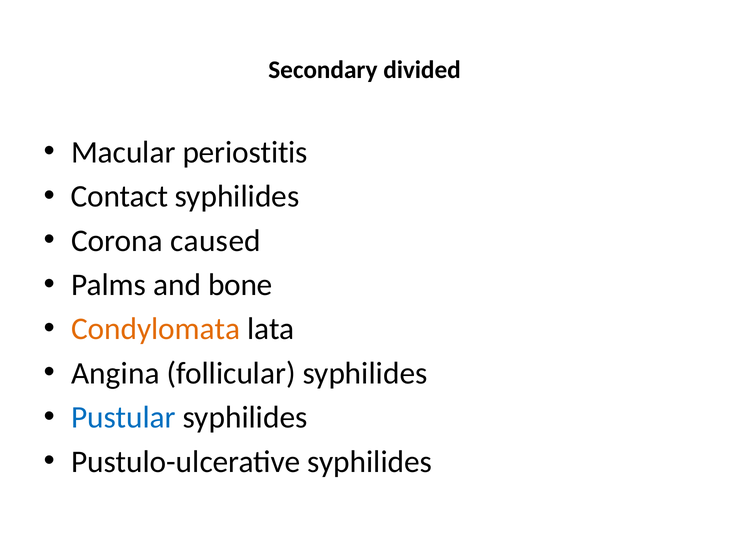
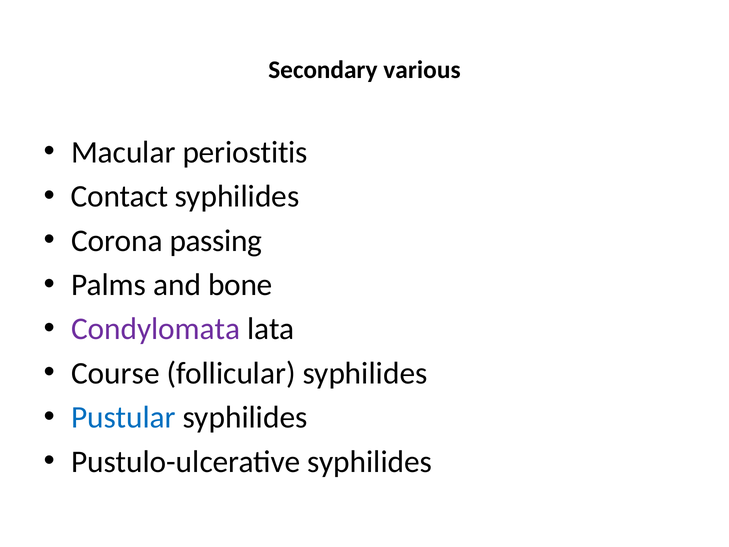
divided: divided -> various
caused: caused -> passing
Condylomata colour: orange -> purple
Angina: Angina -> Course
